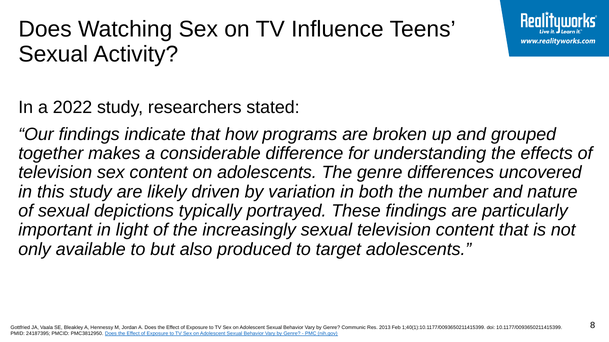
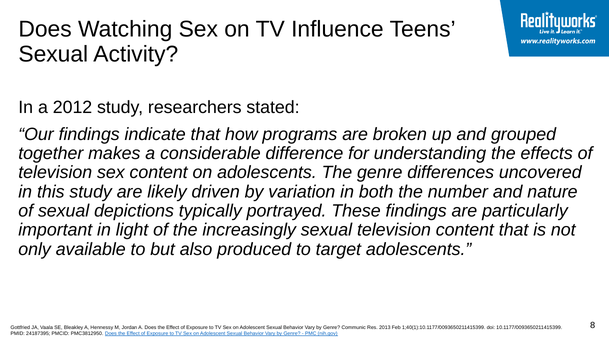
2022: 2022 -> 2012
